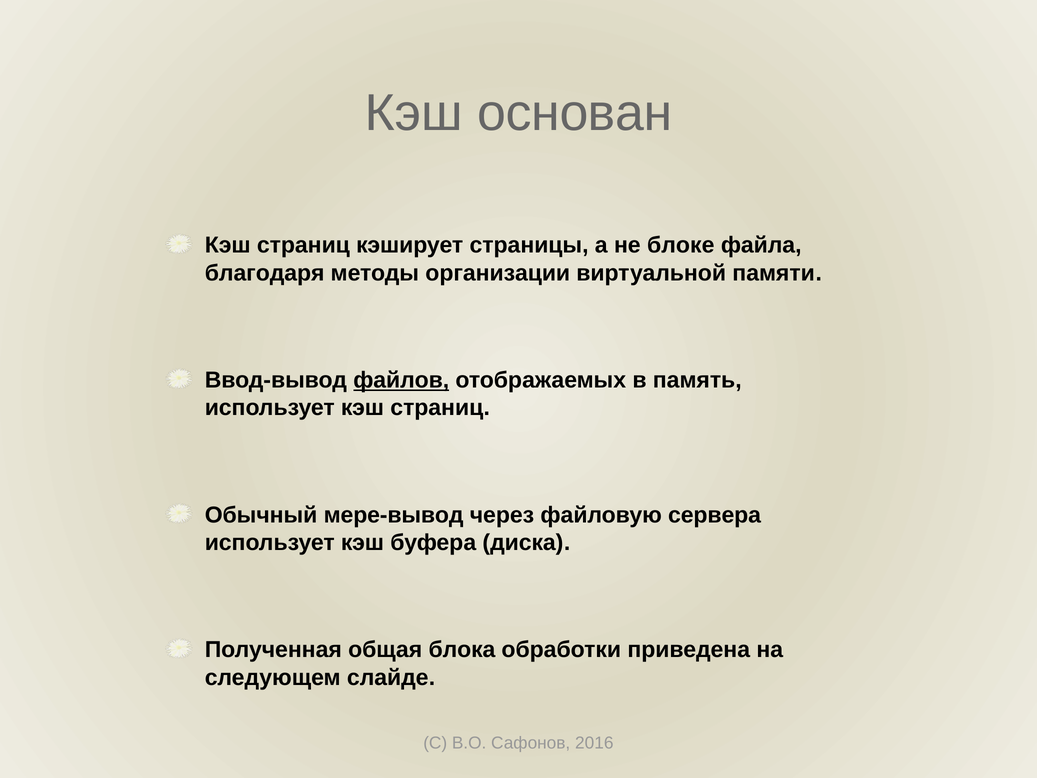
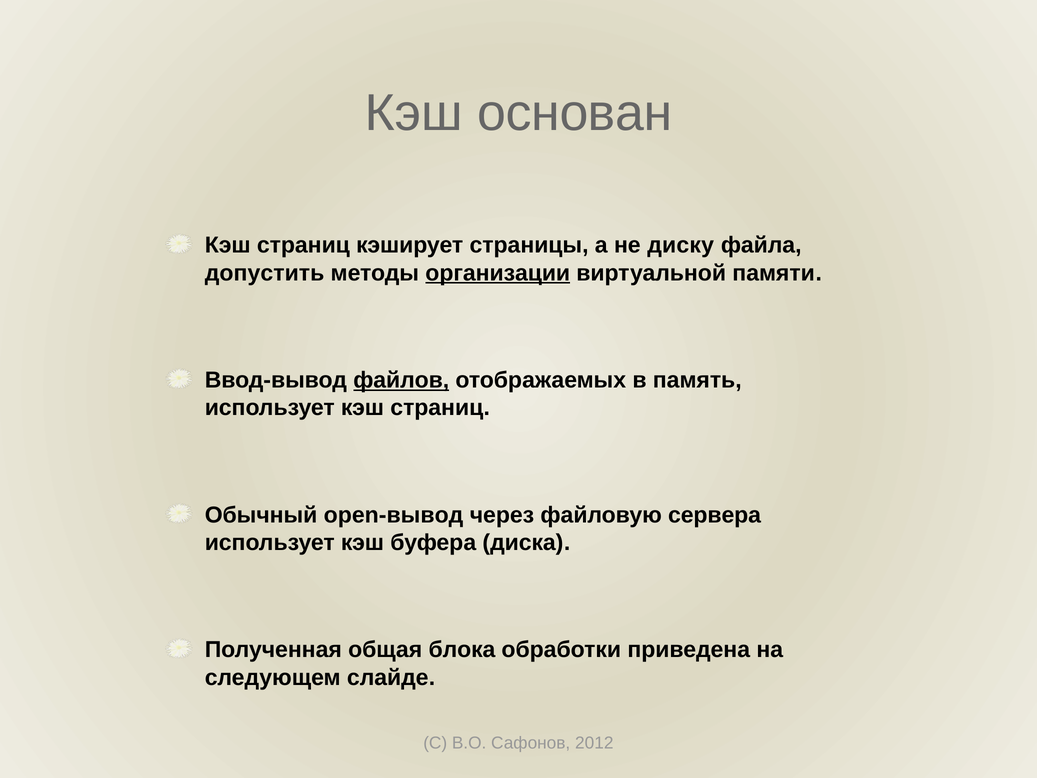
блоке: блоке -> диску
благодаря: благодаря -> допустить
организации underline: none -> present
мере-вывод: мере-вывод -> open-вывод
2016: 2016 -> 2012
